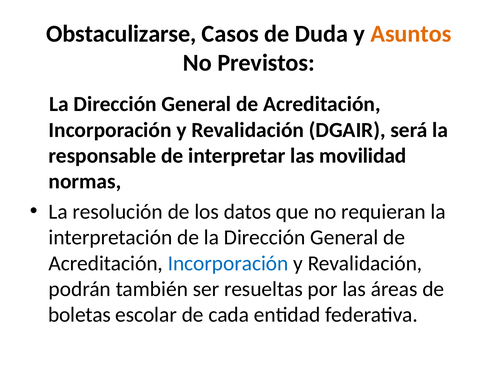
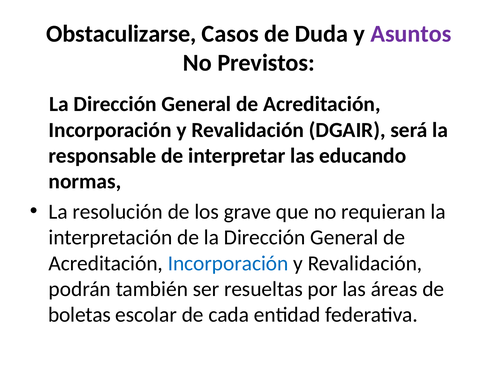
Asuntos colour: orange -> purple
movilidad: movilidad -> educando
datos: datos -> grave
